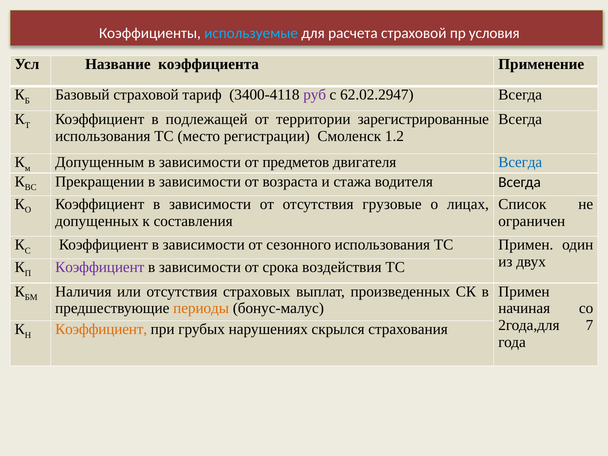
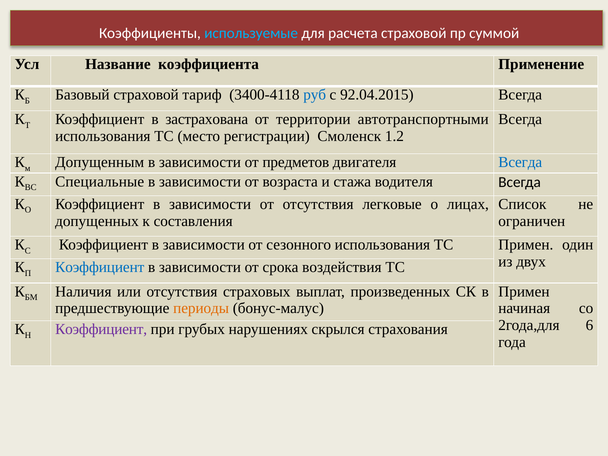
условия: условия -> суммой
руб colour: purple -> blue
62.02.2947: 62.02.2947 -> 92.04.2015
подлежащей: подлежащей -> застрахована
зарегистрированные: зарегистрированные -> автотранспортными
Прекращении: Прекращении -> Специальные
грузовые: грузовые -> легковые
Коэффициент at (100, 267) colour: purple -> blue
7: 7 -> 6
Коэффициент at (101, 329) colour: orange -> purple
